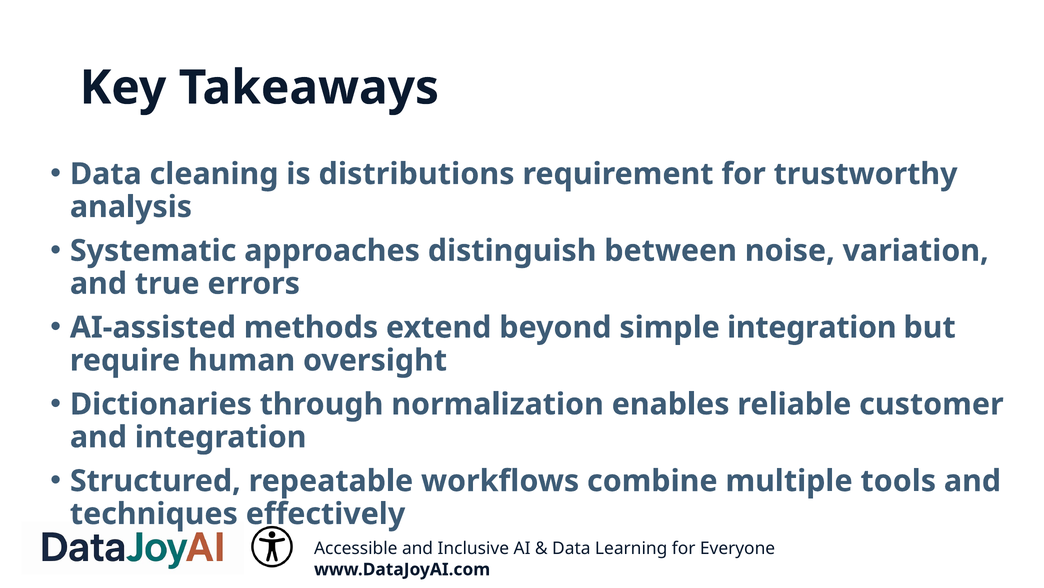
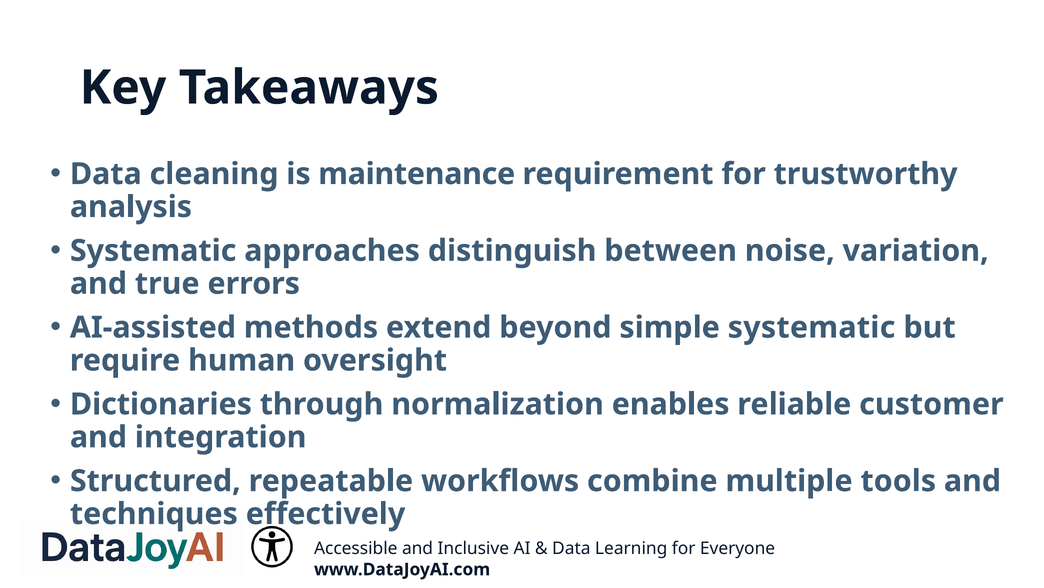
distributions: distributions -> maintenance
simple integration: integration -> systematic
